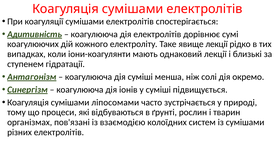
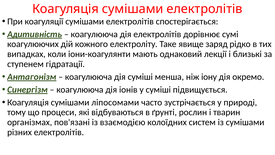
явище лекції: лекції -> заряд
солі: солі -> іону
